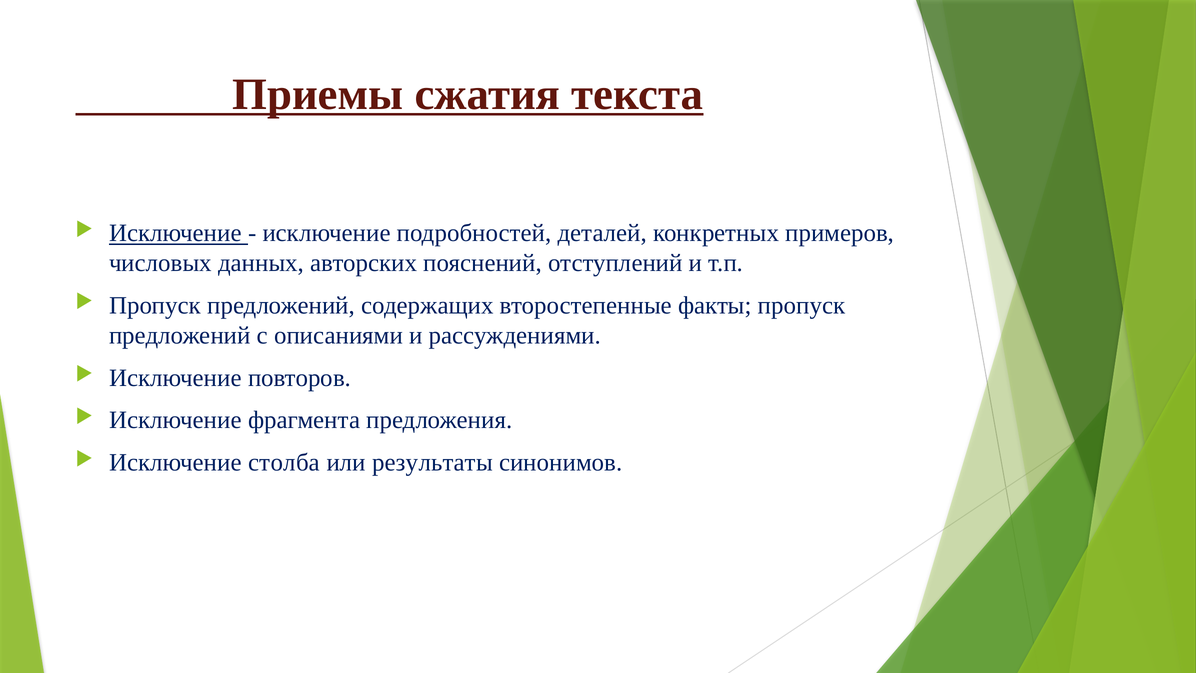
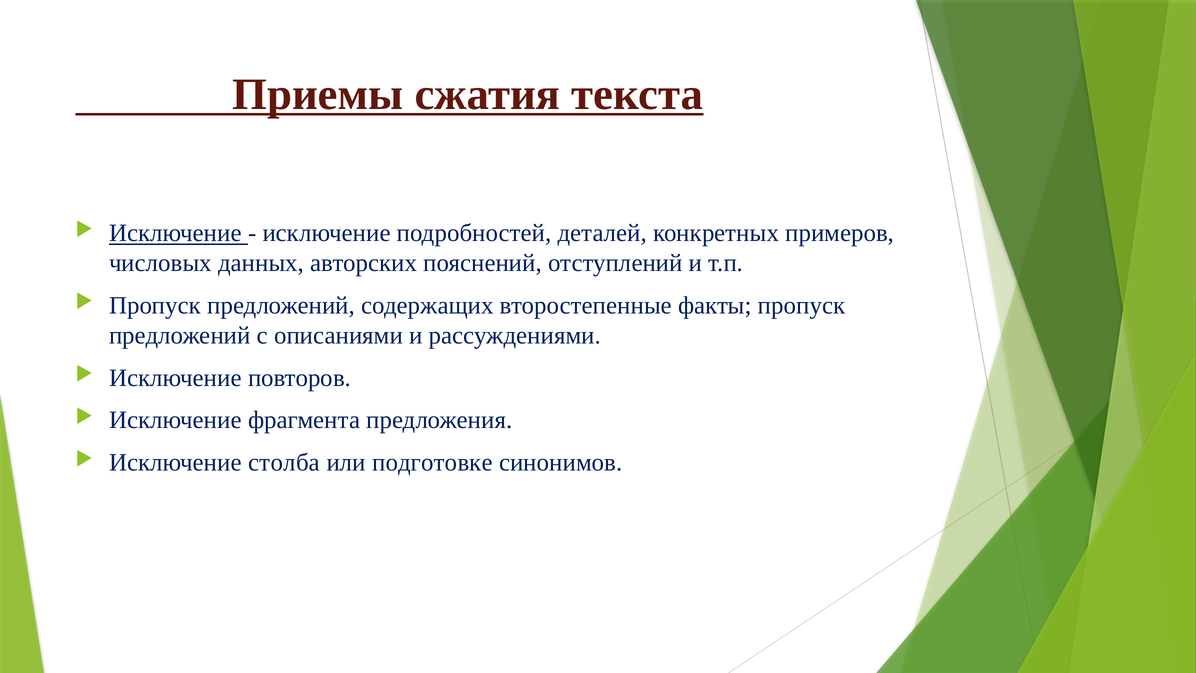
результаты: результаты -> подготовке
